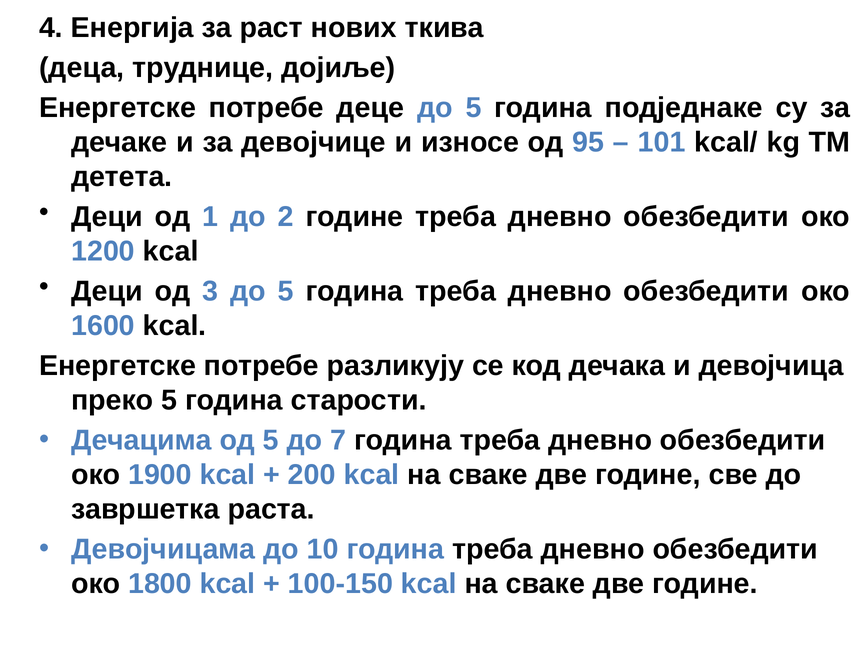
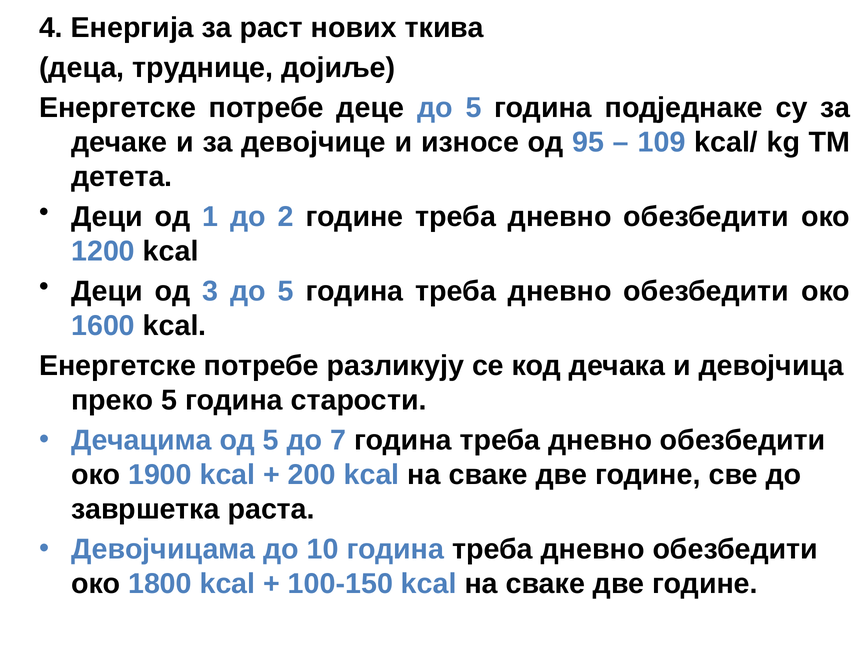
101: 101 -> 109
